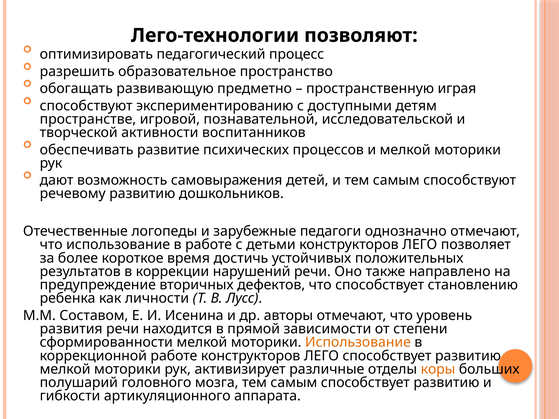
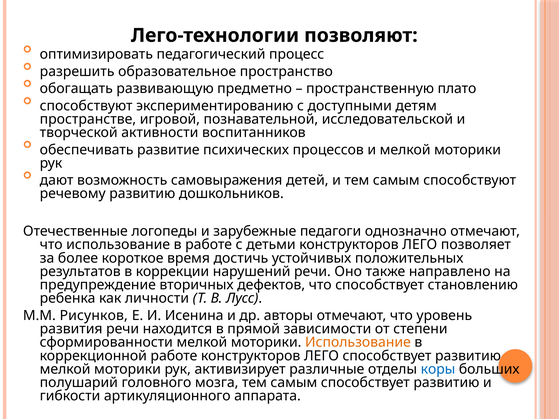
играя: играя -> плато
Составом: Составом -> Рисунков
коры colour: orange -> blue
